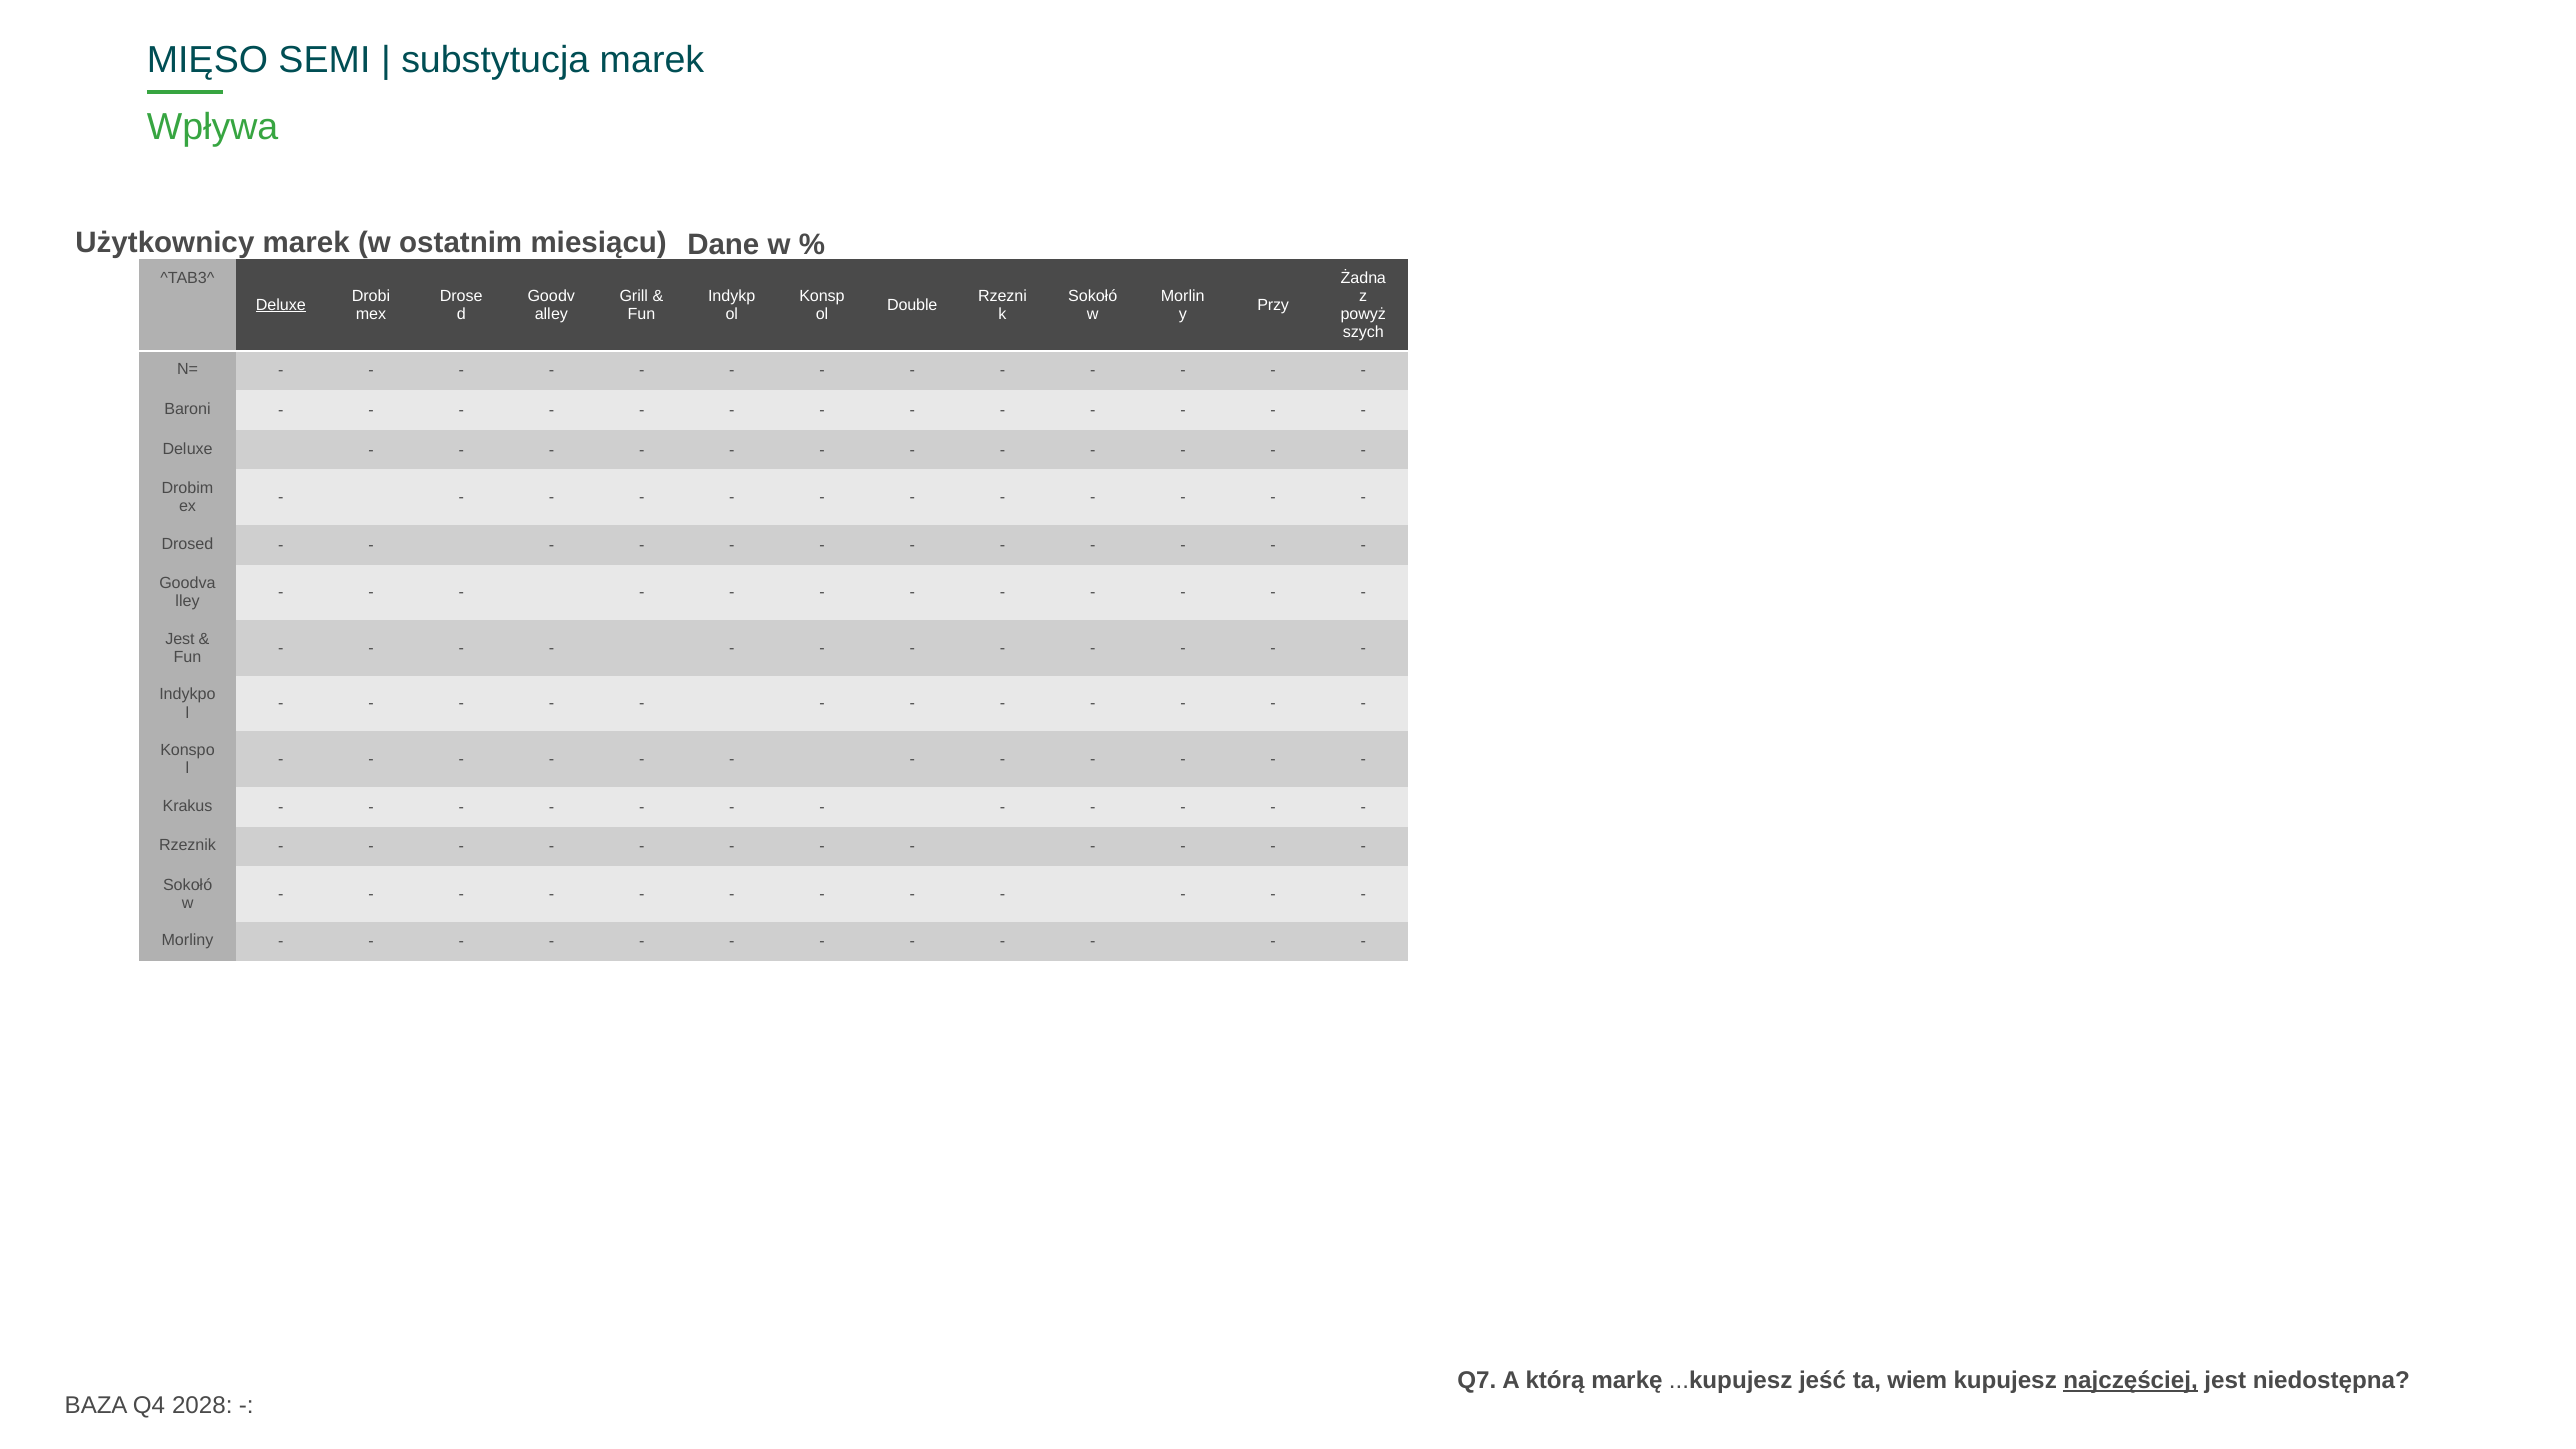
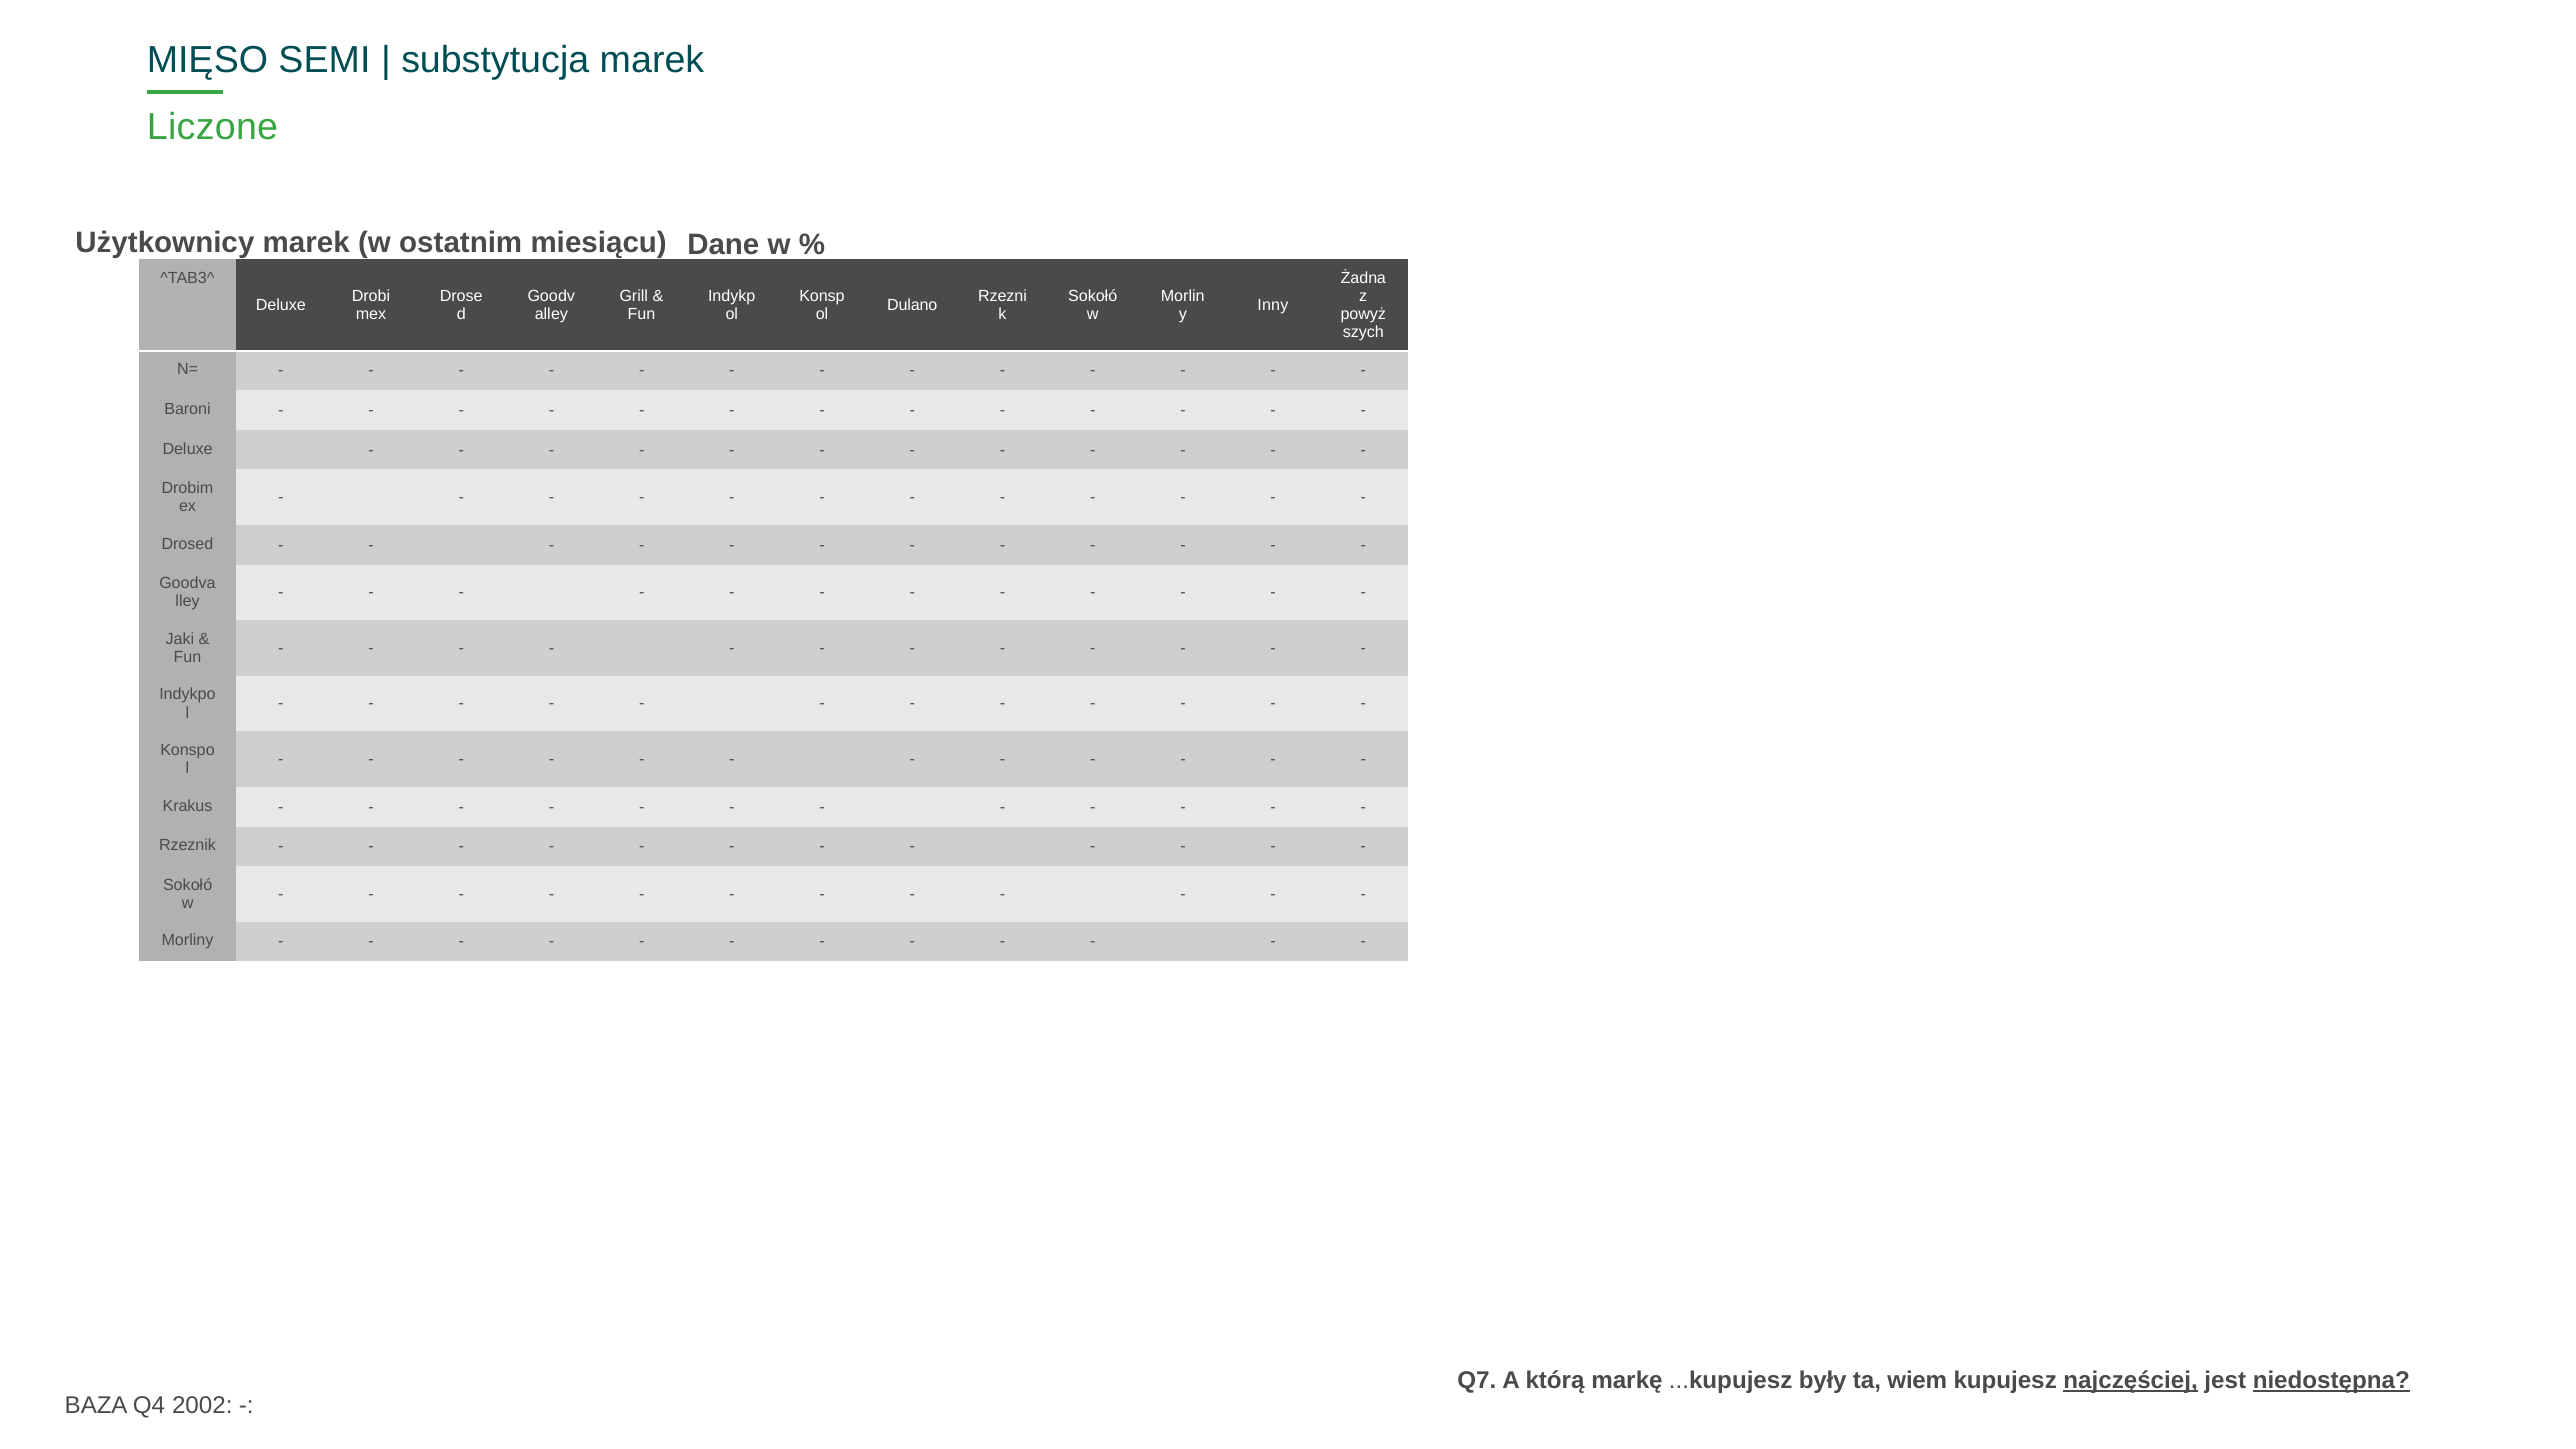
Wpływa: Wpływa -> Liczone
Deluxe at (281, 305) underline: present -> none
Double: Double -> Dulano
Przy: Przy -> Inny
Jest at (180, 639): Jest -> Jaki
jeść: jeść -> były
niedostępna underline: none -> present
2028: 2028 -> 2002
